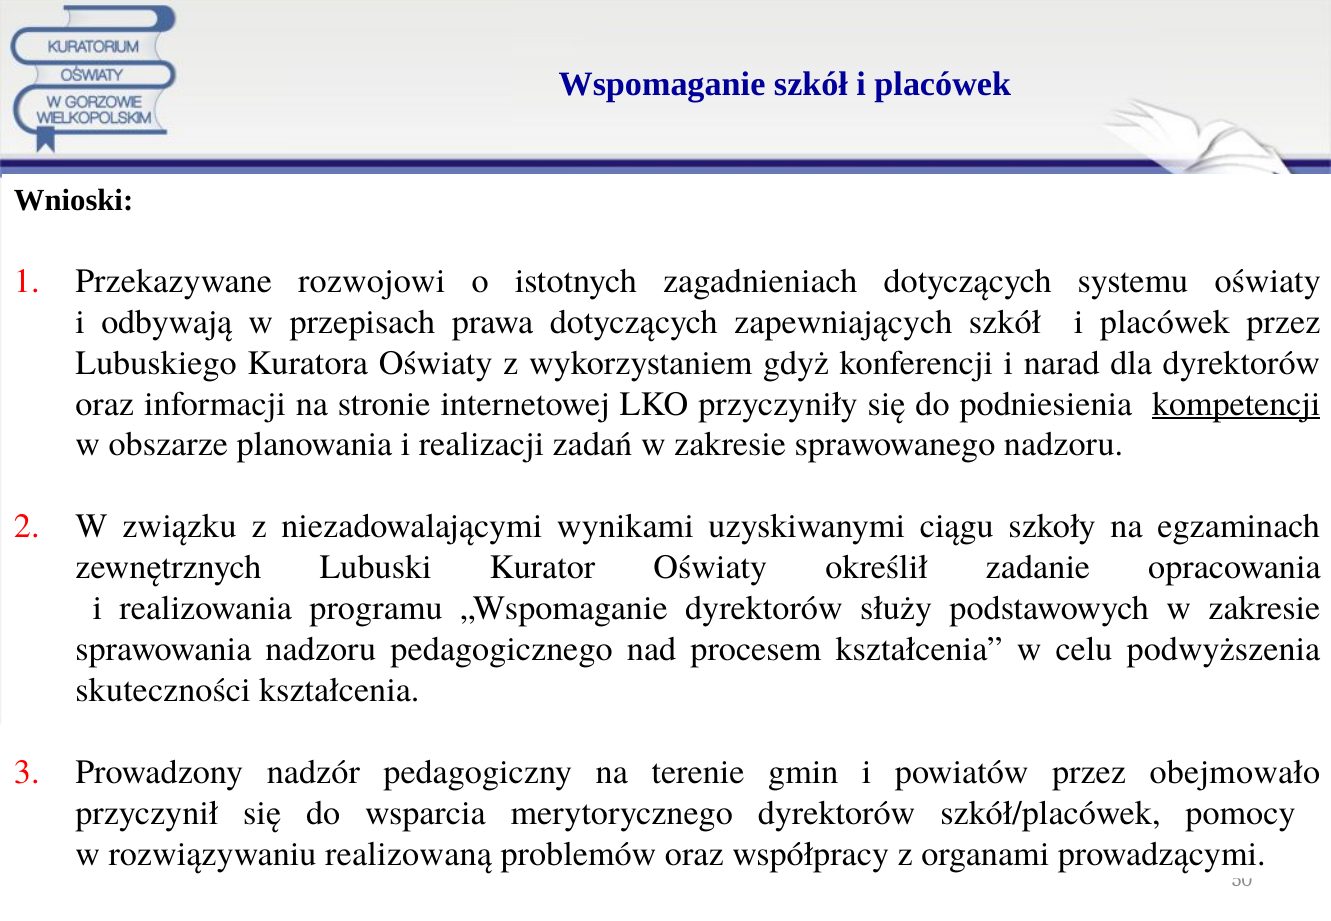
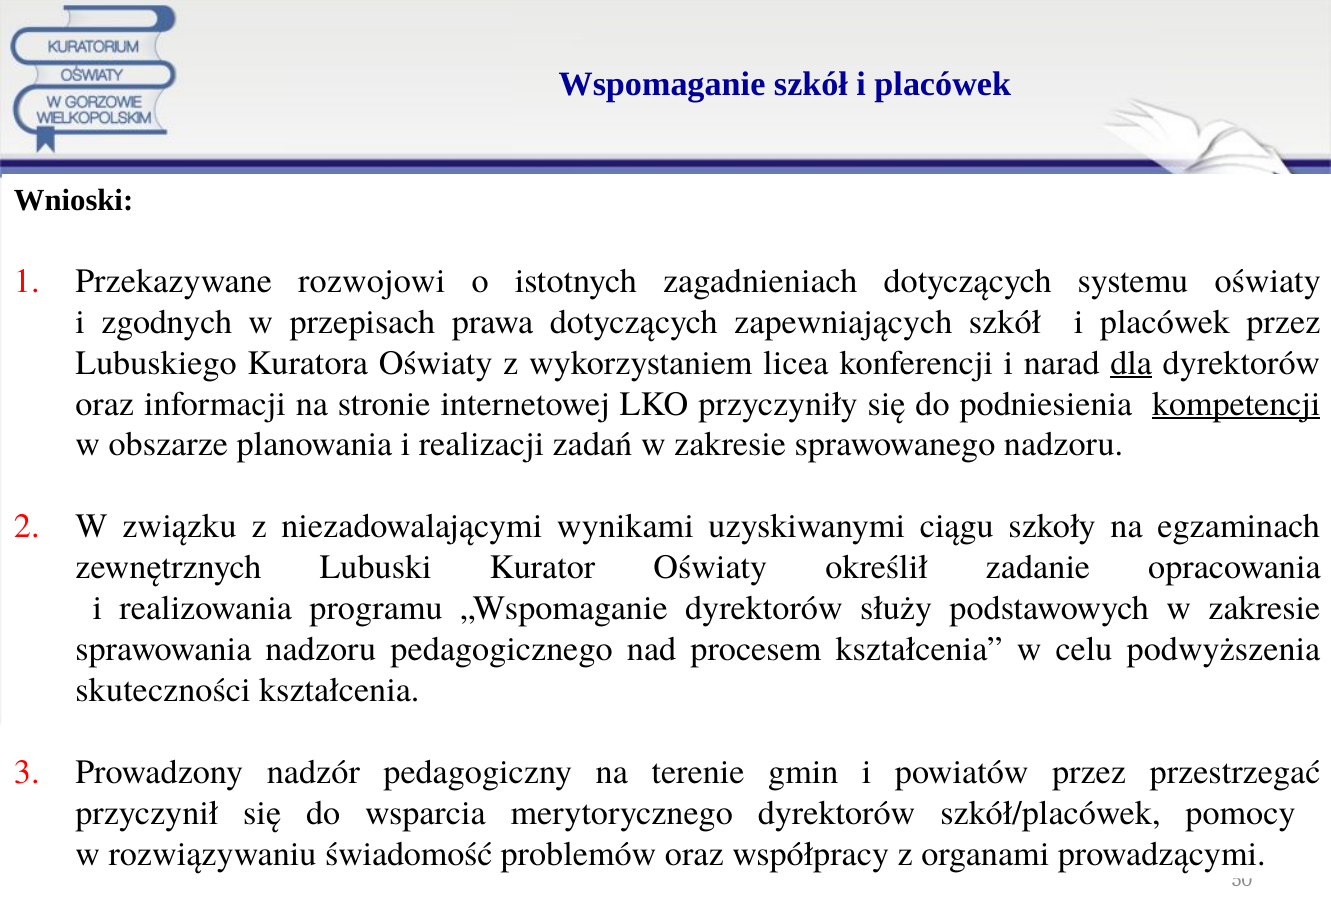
odbywają: odbywają -> zgodnych
gdyż: gdyż -> licea
dla underline: none -> present
obejmowało: obejmowało -> przestrzegać
realizowaną: realizowaną -> świadomość
